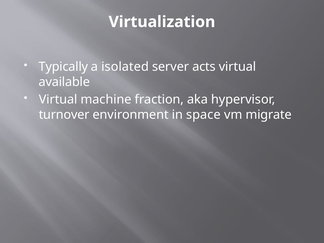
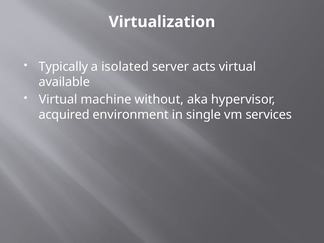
fraction: fraction -> without
turnover: turnover -> acquired
space: space -> single
migrate: migrate -> services
